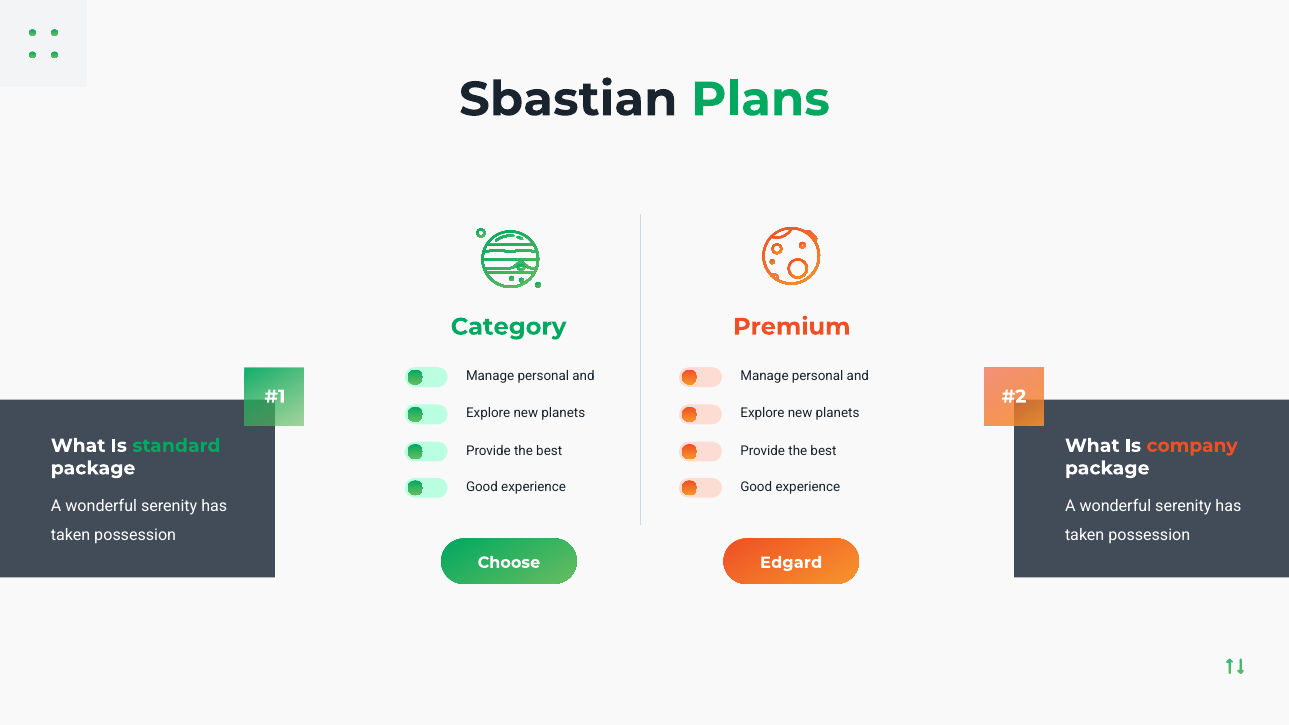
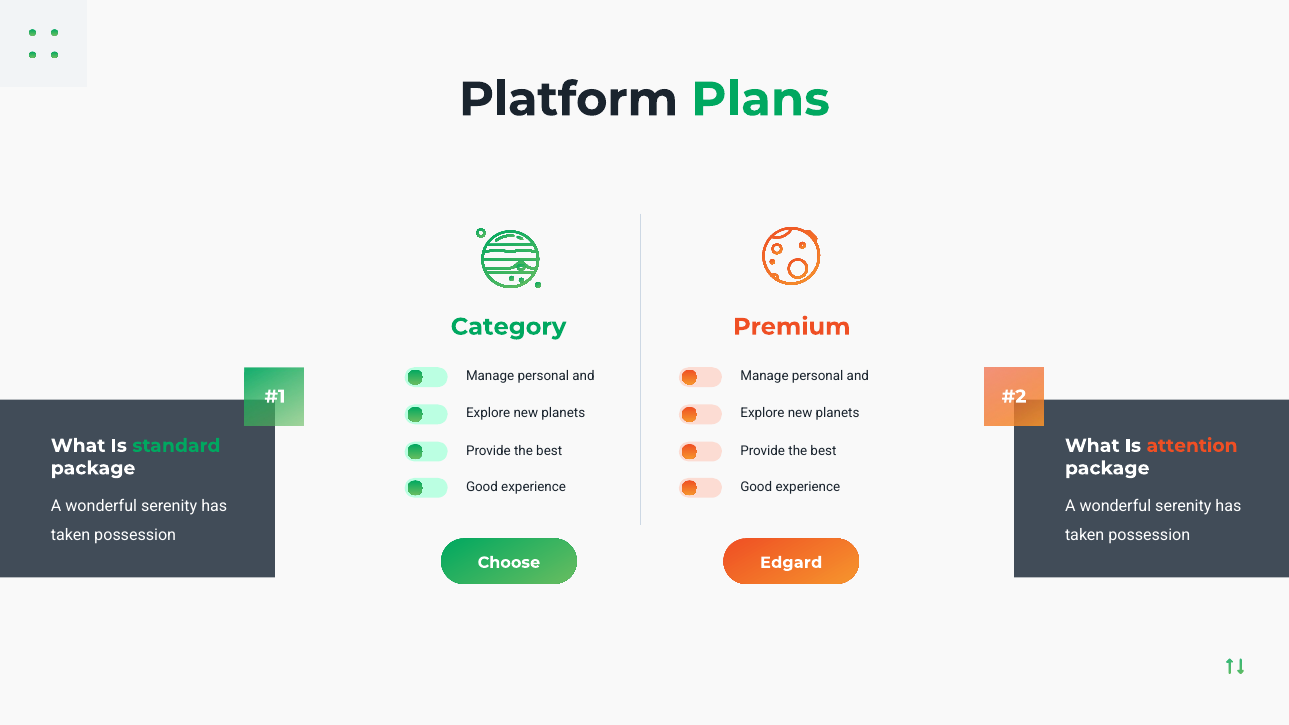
Sbastian: Sbastian -> Platform
company: company -> attention
